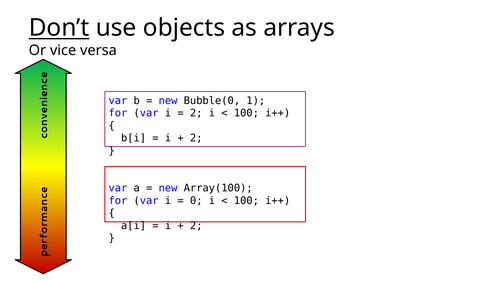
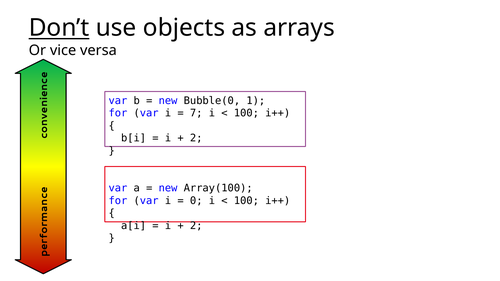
2 at (196, 113): 2 -> 7
